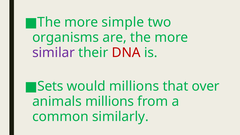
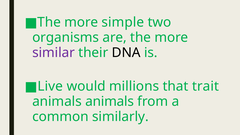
DNA colour: red -> black
Sets: Sets -> Live
over: over -> trait
animals millions: millions -> animals
